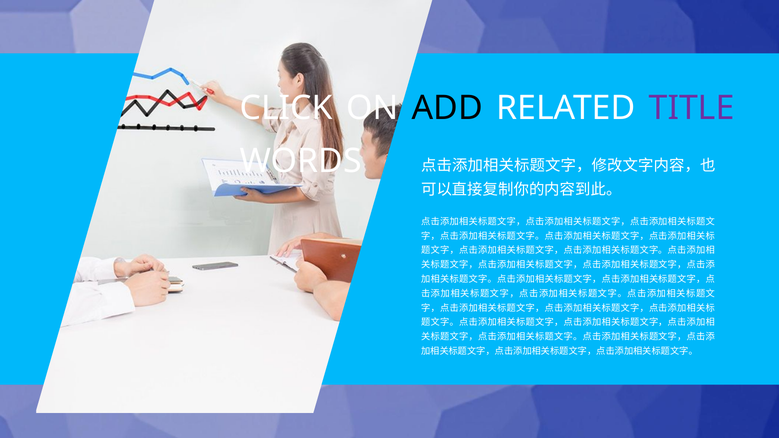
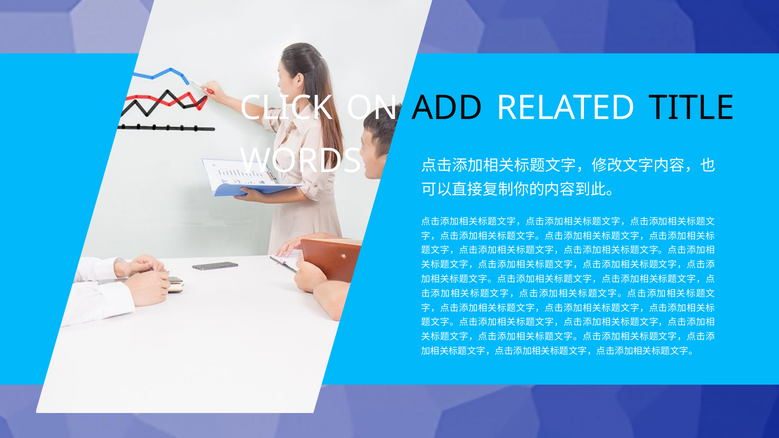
TITLE colour: purple -> black
